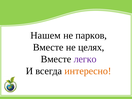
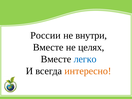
Нашем: Нашем -> России
парков: парков -> внутри
легко colour: purple -> blue
